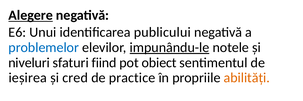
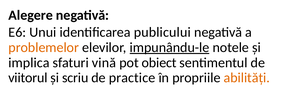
Alegere underline: present -> none
problemelor colour: blue -> orange
niveluri: niveluri -> implica
fiind: fiind -> vină
ieșirea: ieșirea -> viitorul
cred: cred -> scriu
